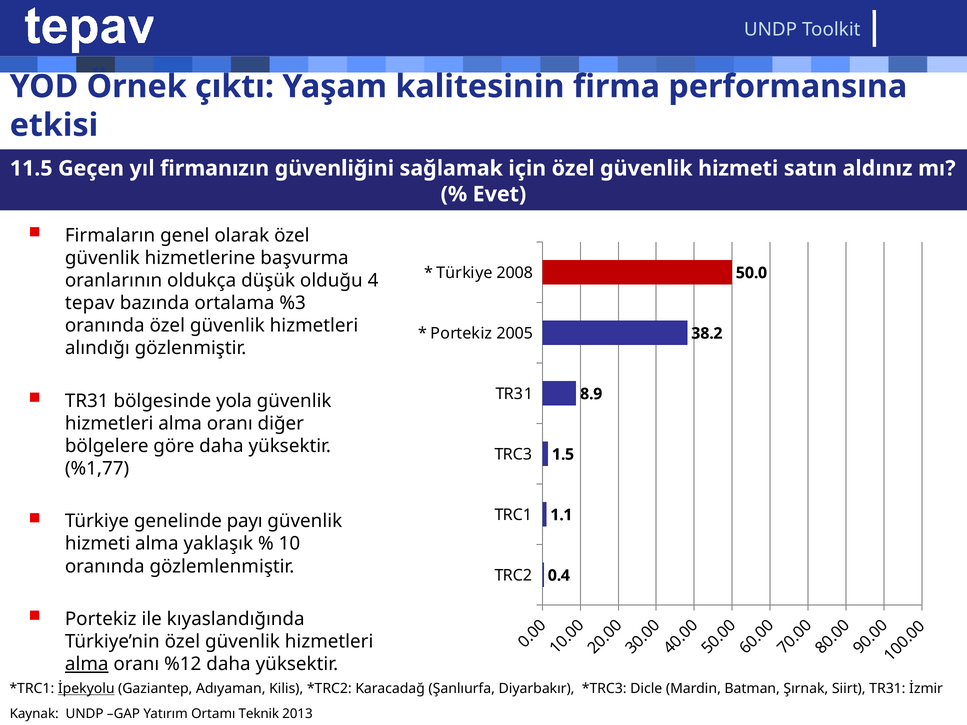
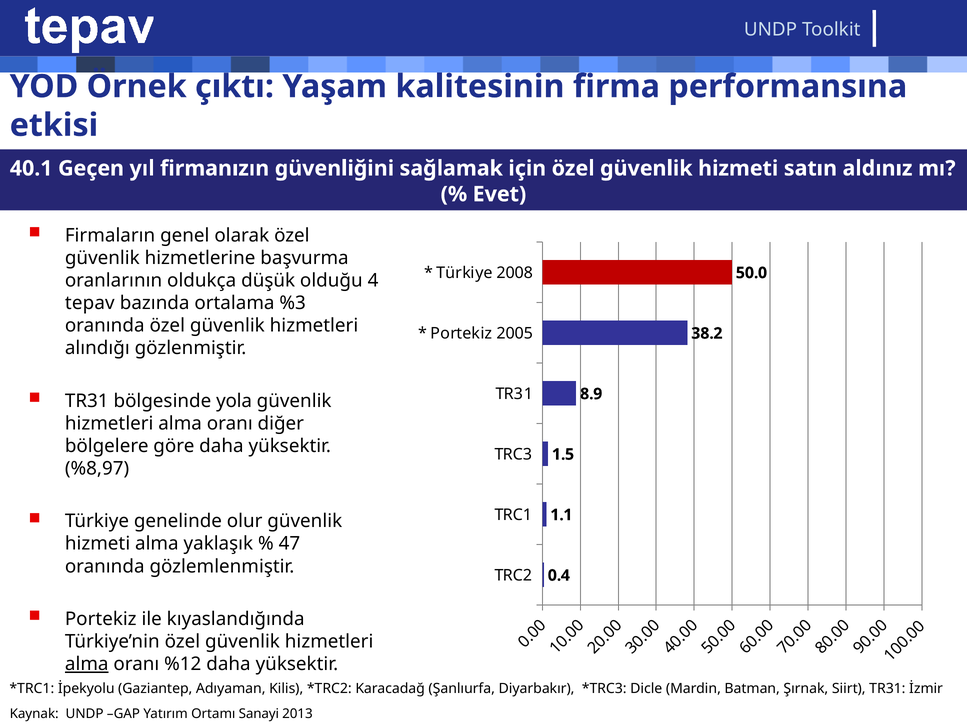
11.5: 11.5 -> 40.1
%1,77: %1,77 -> %8,97
payı: payı -> olur
10: 10 -> 47
İpekyolu underline: present -> none
Teknik: Teknik -> Sanayi
